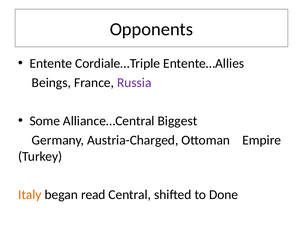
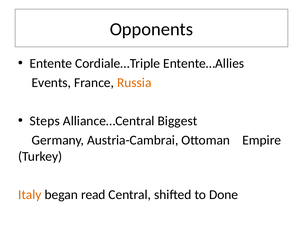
Beings: Beings -> Events
Russia colour: purple -> orange
Some: Some -> Steps
Austria-Charged: Austria-Charged -> Austria-Cambrai
